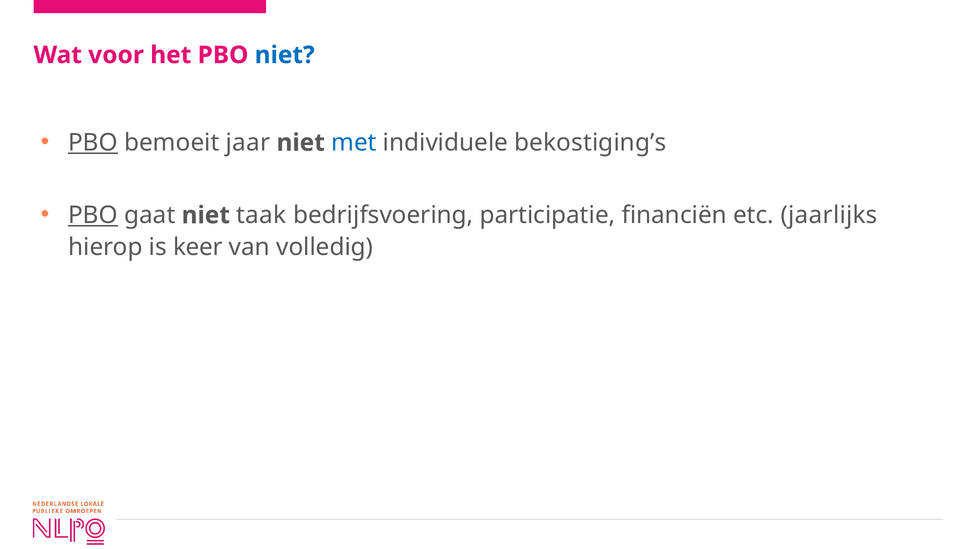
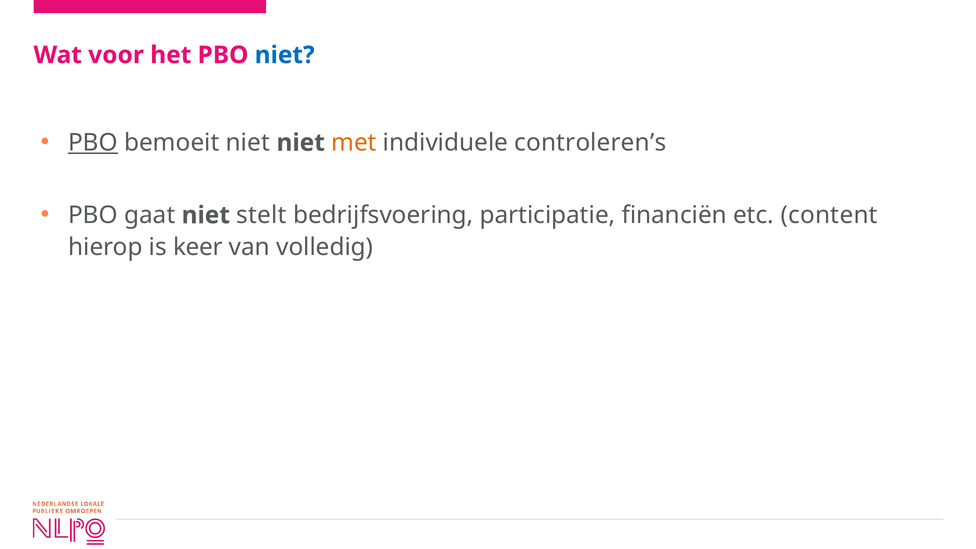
bemoeit jaar: jaar -> niet
met colour: blue -> orange
bekostiging’s: bekostiging’s -> controleren’s
PBO at (93, 215) underline: present -> none
taak: taak -> stelt
jaarlijks: jaarlijks -> content
